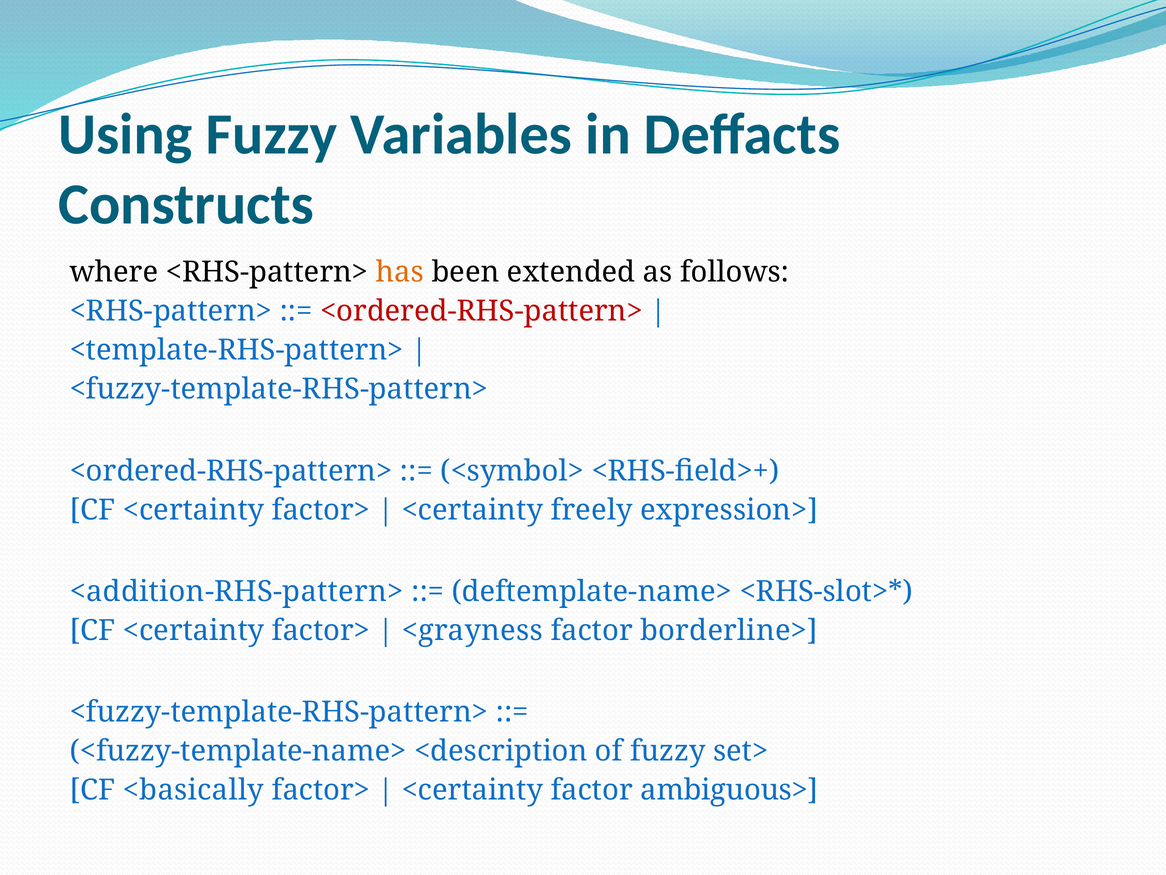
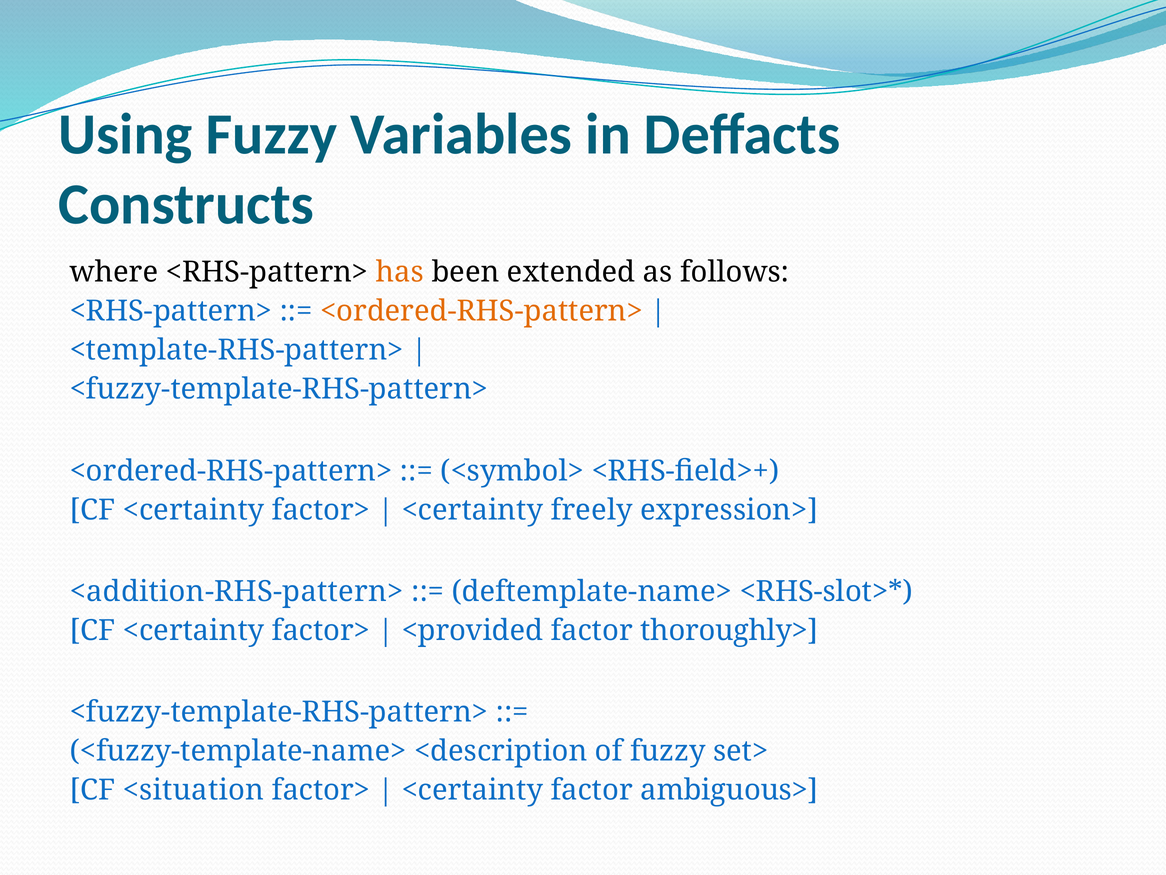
<ordered-RHS-pattern> at (482, 311) colour: red -> orange
<grayness: <grayness -> <provided
borderline>: borderline> -> thoroughly>
<basically: <basically -> <situation
